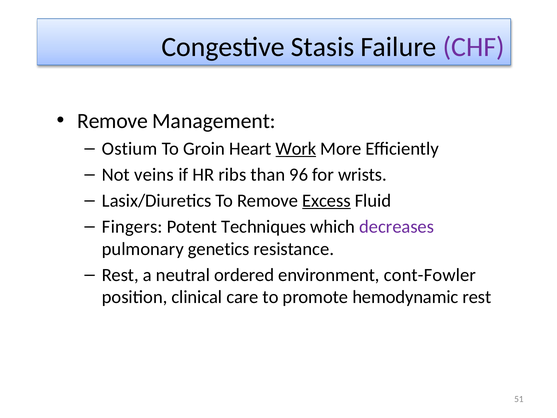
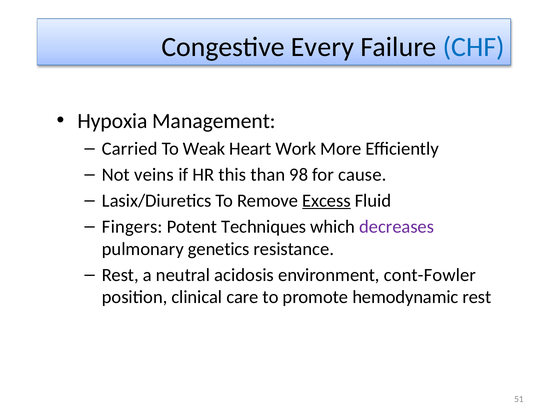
Stasis: Stasis -> Every
CHF colour: purple -> blue
Remove at (113, 121): Remove -> Hypoxia
Ostium: Ostium -> Carried
Groin: Groin -> Weak
Work underline: present -> none
ribs: ribs -> this
96: 96 -> 98
wrists: wrists -> cause
ordered: ordered -> acidosis
